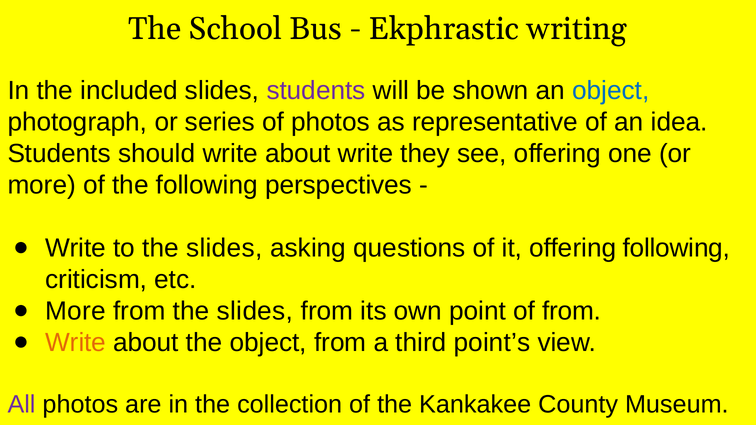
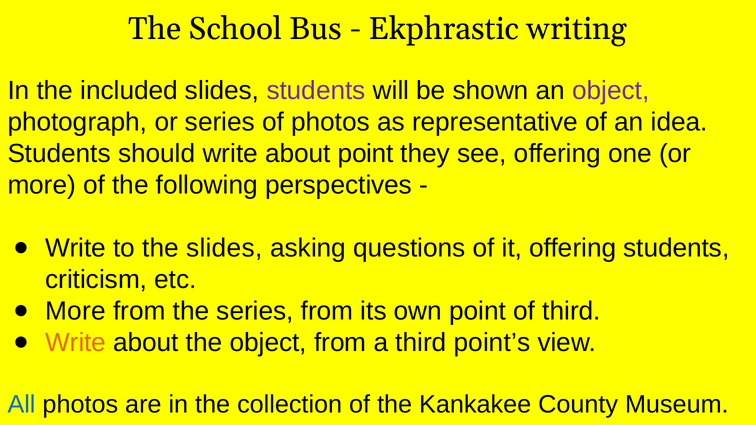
object at (611, 91) colour: blue -> purple
about write: write -> point
offering following: following -> students
from the slides: slides -> series
of from: from -> third
All colour: purple -> blue
